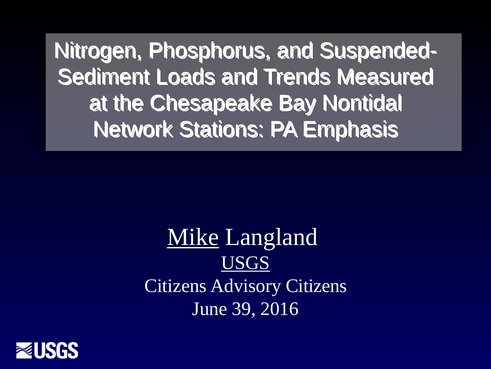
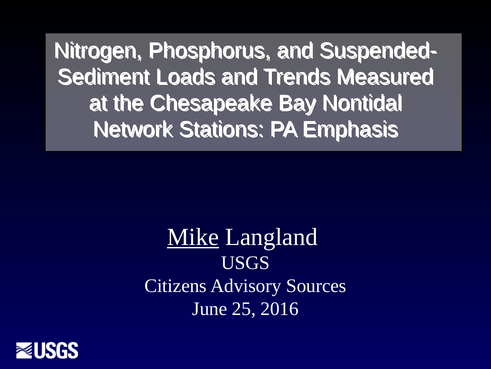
USGS underline: present -> none
Advisory Citizens: Citizens -> Sources
39: 39 -> 25
